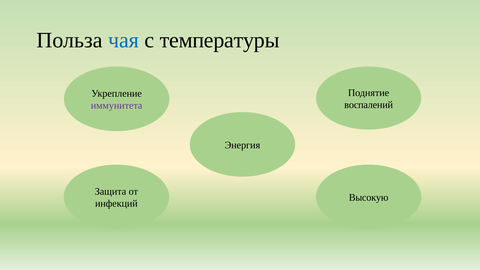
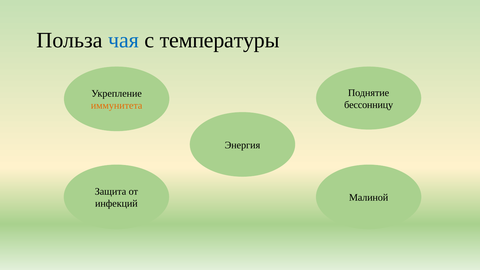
воспалений: воспалений -> бессонницу
иммунитета colour: purple -> orange
Высокую: Высокую -> Малиной
